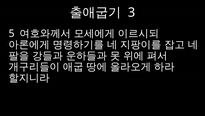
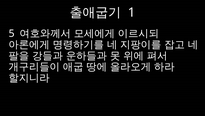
3: 3 -> 1
